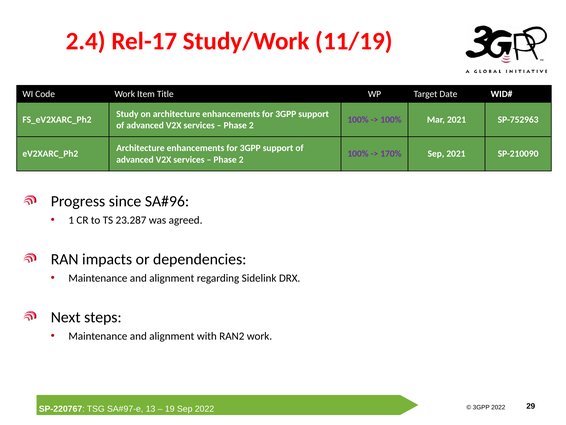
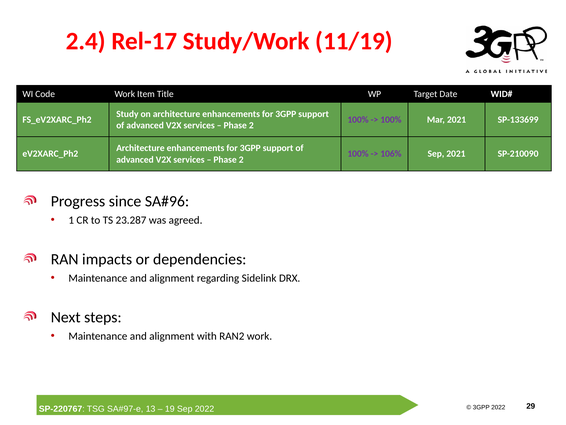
SP-752963: SP-752963 -> SP-133699
170%: 170% -> 106%
